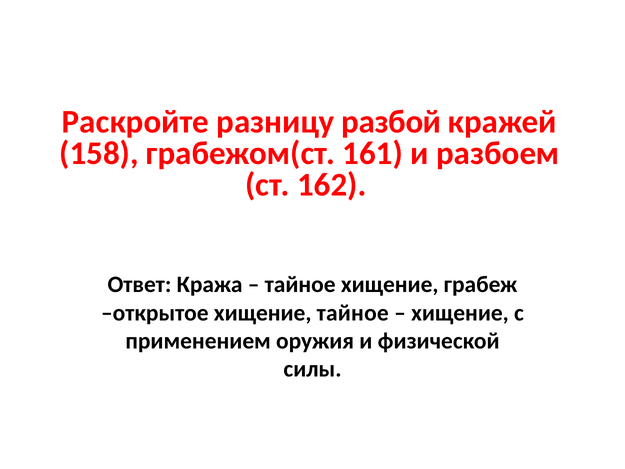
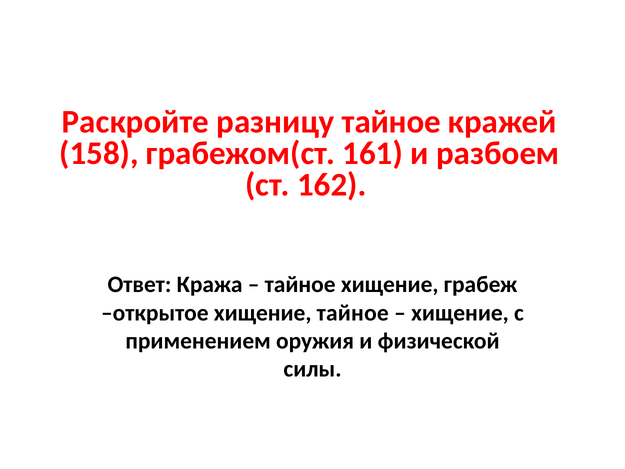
разницу разбой: разбой -> тайное
